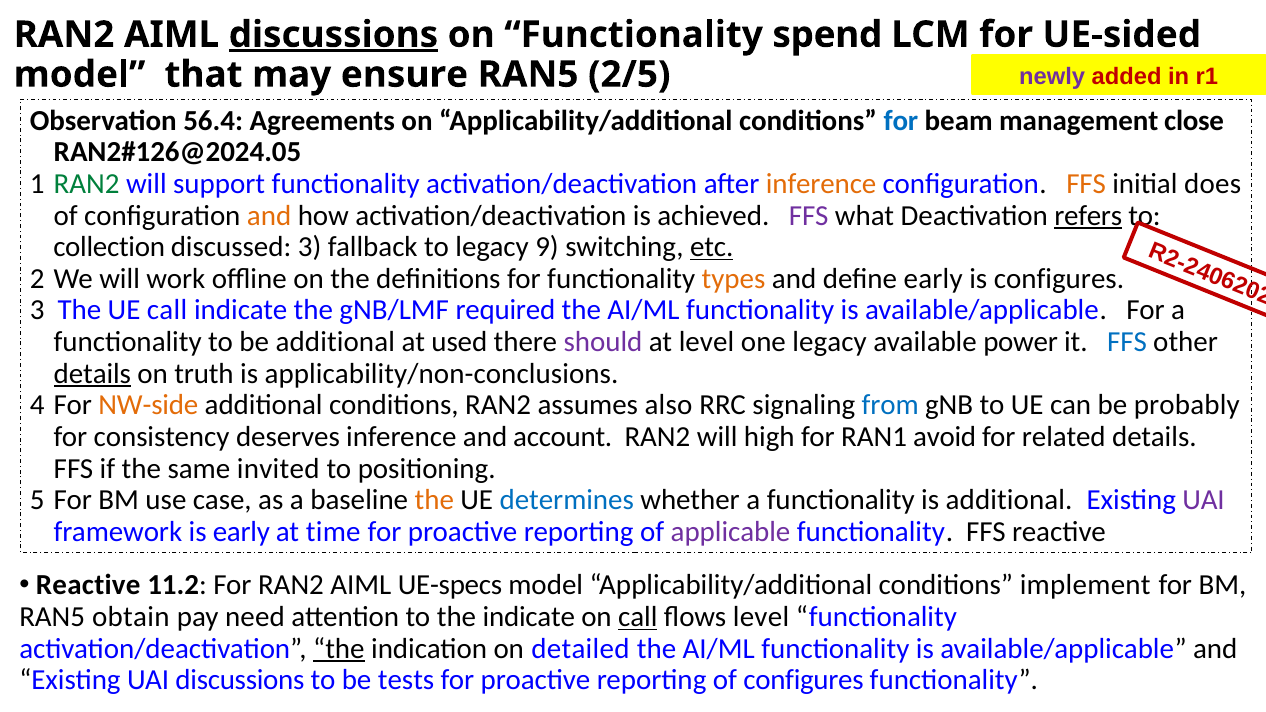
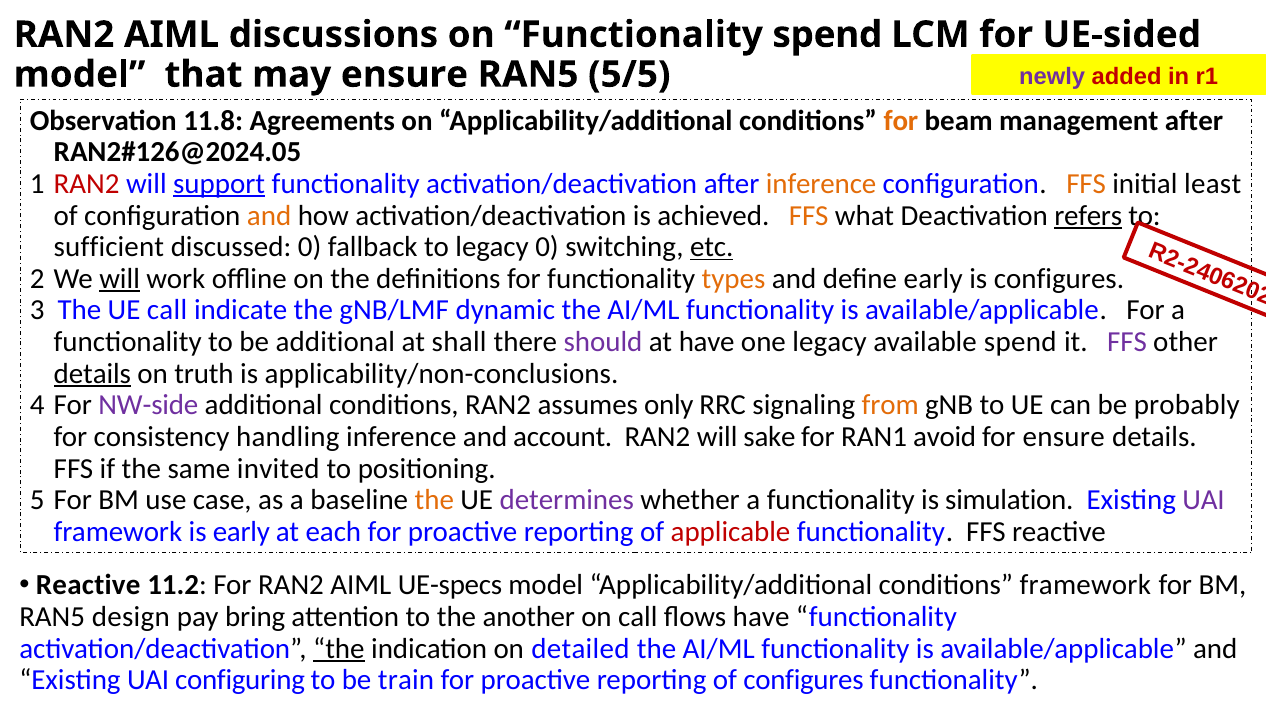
discussions at (333, 35) underline: present -> none
2/5: 2/5 -> 5/5
56.4: 56.4 -> 11.8
for at (901, 121) colour: blue -> orange
management close: close -> after
RAN2 at (87, 184) colour: green -> red
support underline: none -> present
does: does -> least
FFS at (809, 216) colour: purple -> orange
collection: collection -> sufficient
discussed 3: 3 -> 0
legacy 9: 9 -> 0
will at (120, 279) underline: none -> present
required: required -> dynamic
used: used -> shall
at level: level -> have
available power: power -> spend
FFS at (1127, 342) colour: blue -> purple
NW-side colour: orange -> purple
also: also -> only
from colour: blue -> orange
deserves: deserves -> handling
high: high -> sake
for related: related -> ensure
determines colour: blue -> purple
is additional: additional -> simulation
time: time -> each
applicable colour: purple -> red
conditions implement: implement -> framework
obtain: obtain -> design
need: need -> bring
the indicate: indicate -> another
call at (638, 617) underline: present -> none
flows level: level -> have
UAI discussions: discussions -> configuring
tests: tests -> train
